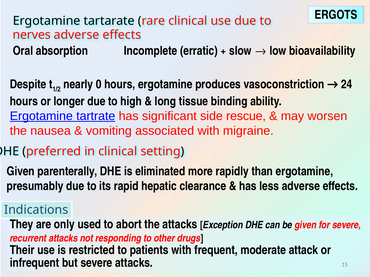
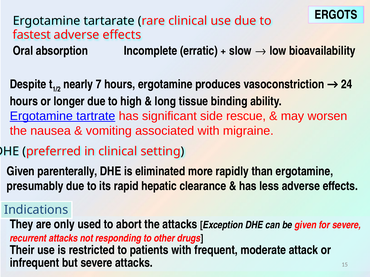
nerves: nerves -> fastest
0: 0 -> 7
